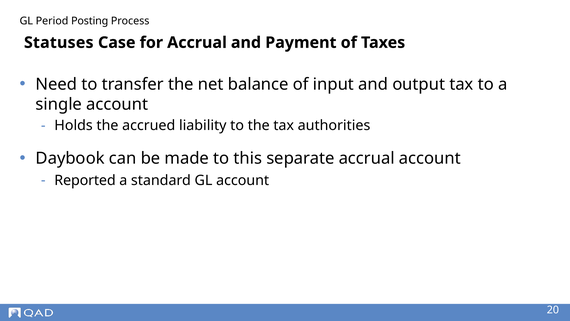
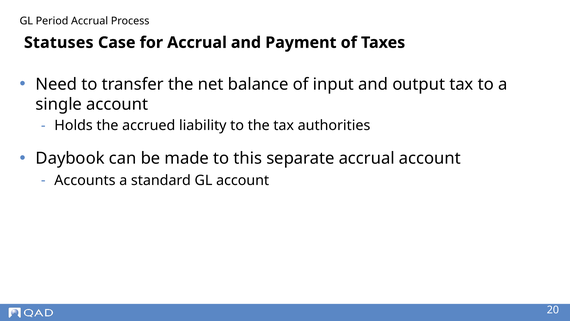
Period Posting: Posting -> Accrual
Reported: Reported -> Accounts
